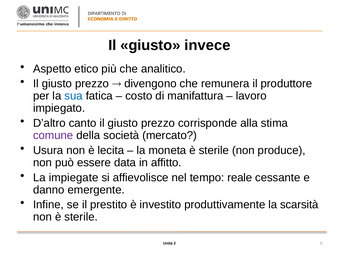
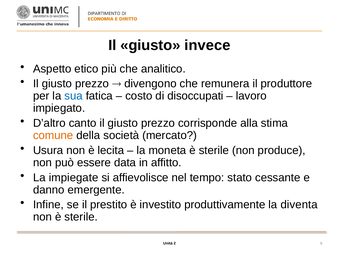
manifattura: manifattura -> disoccupati
comune colour: purple -> orange
reale: reale -> stato
scarsità: scarsità -> diventa
